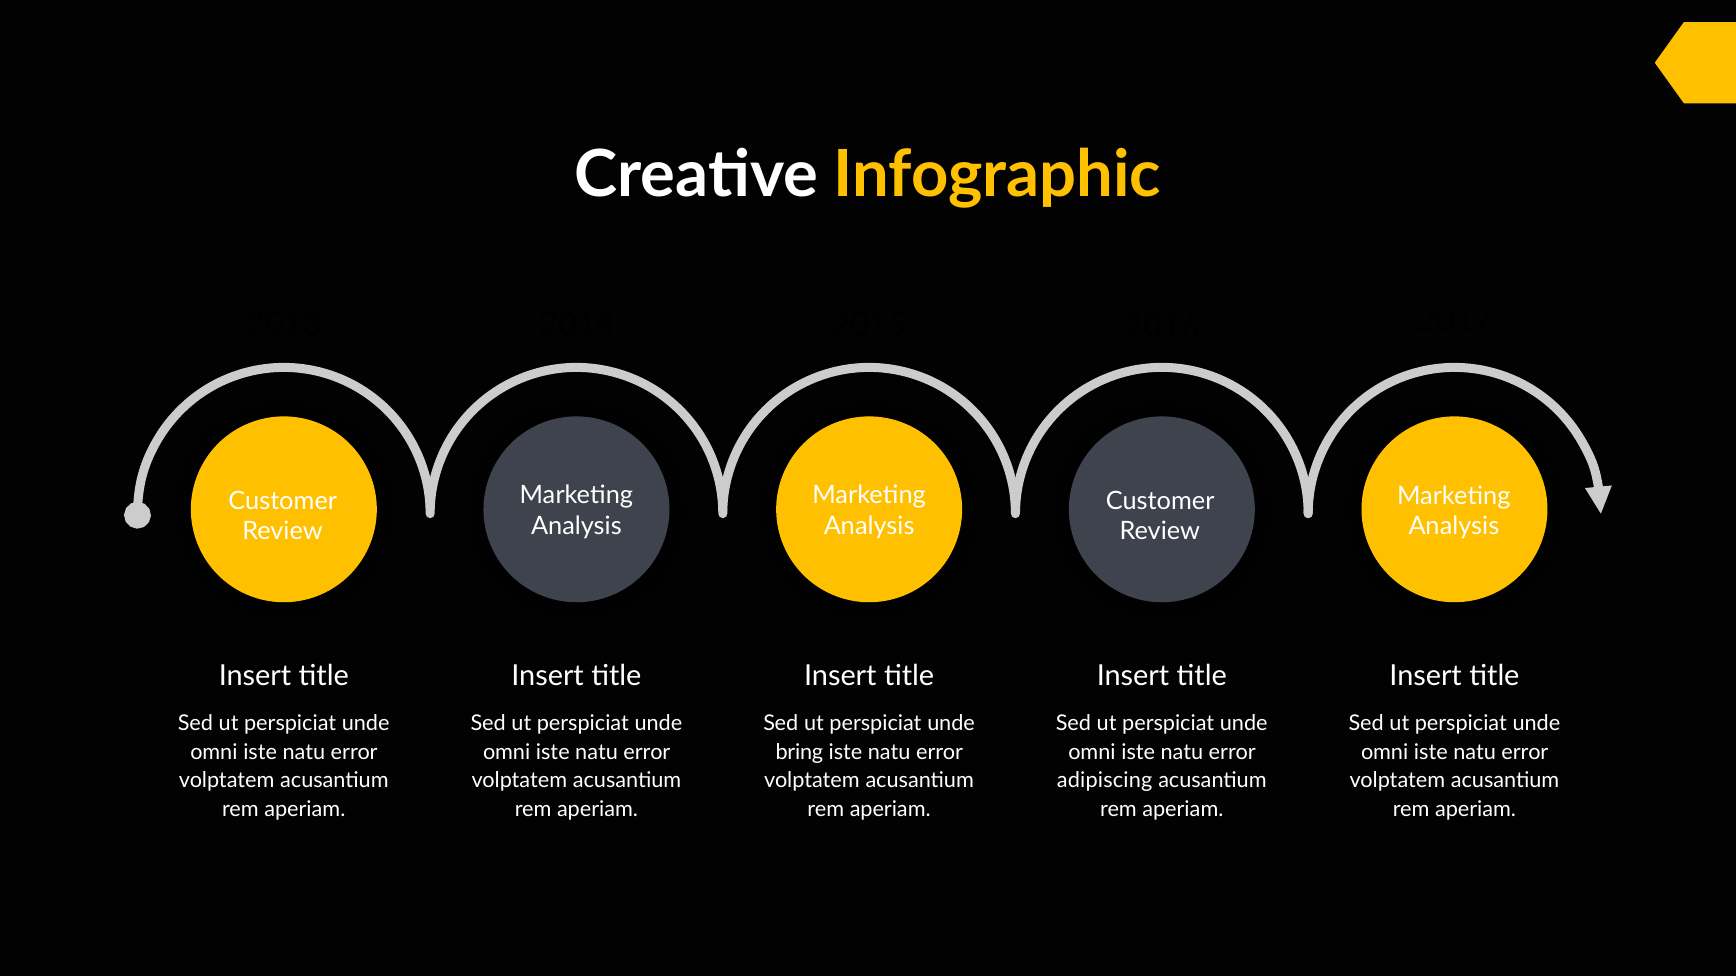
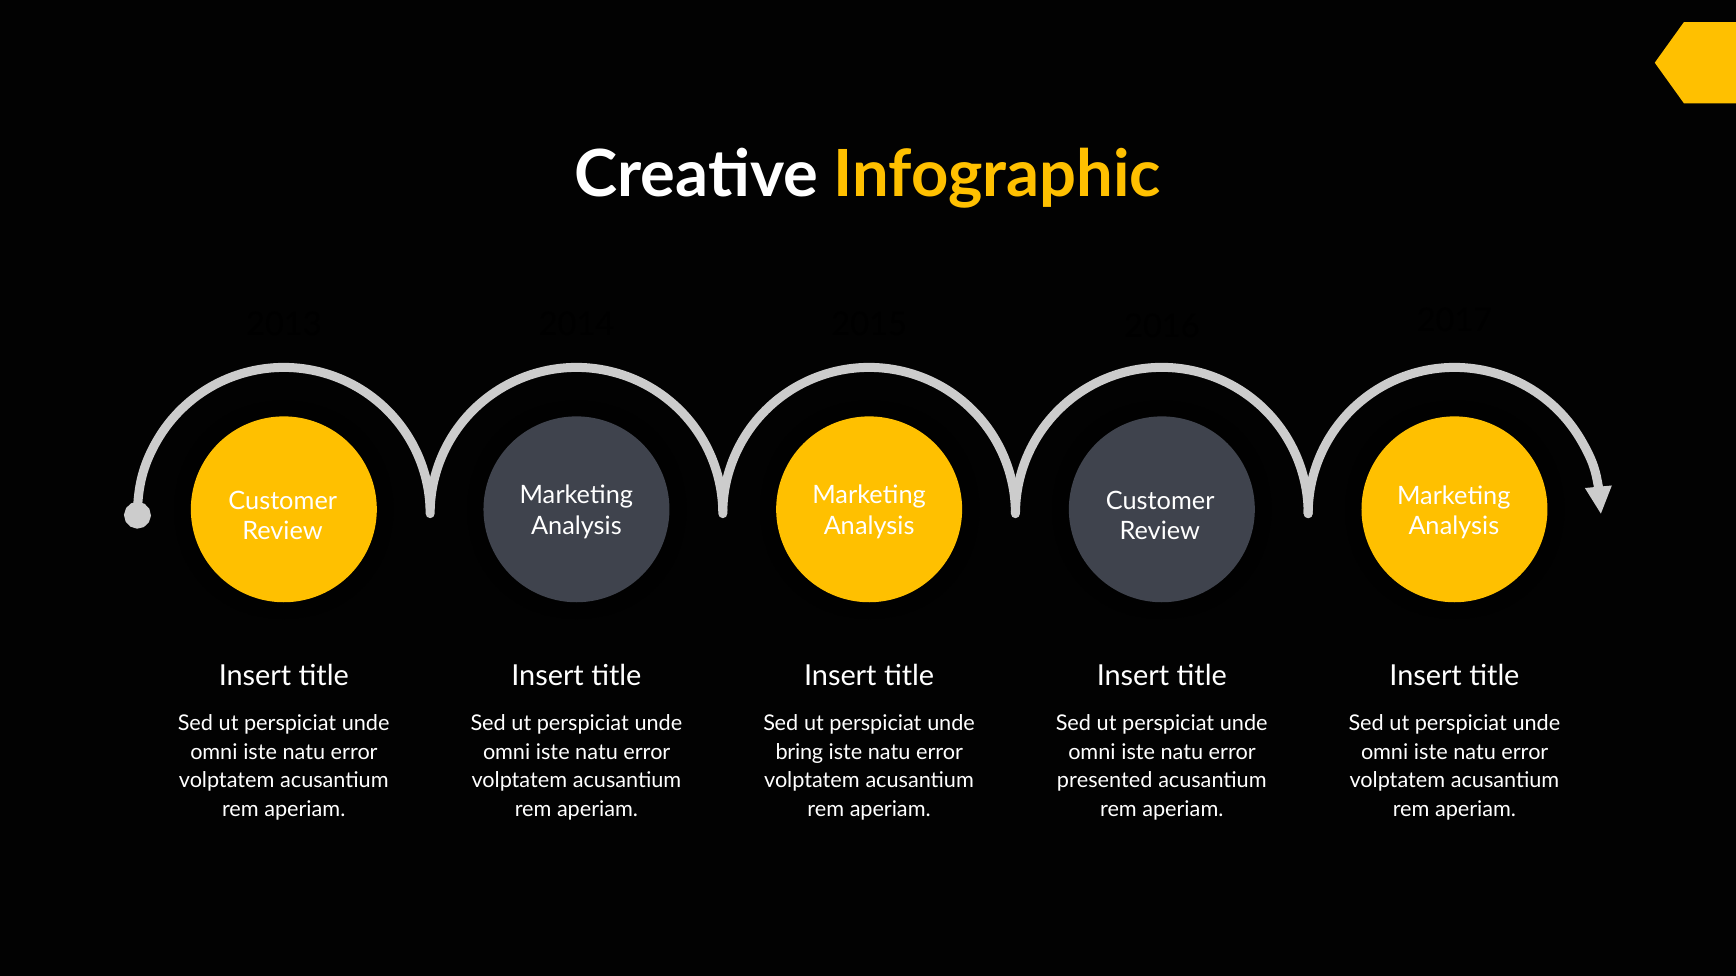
adipiscing: adipiscing -> presented
